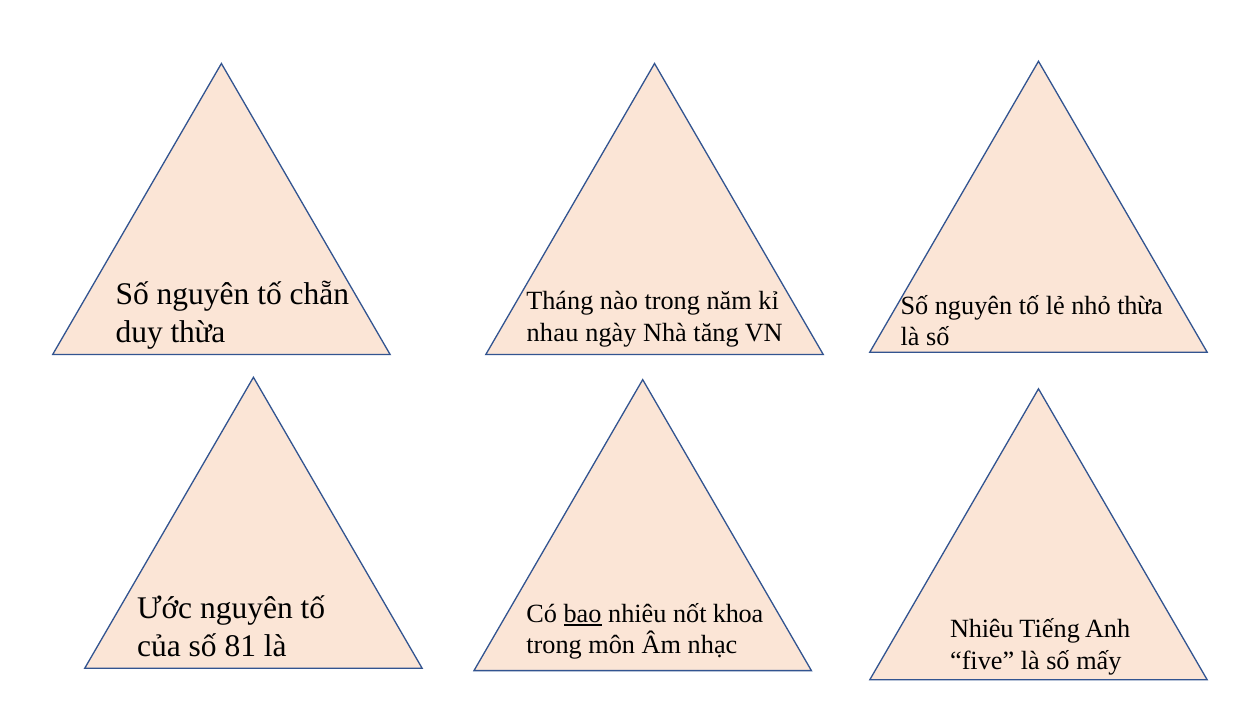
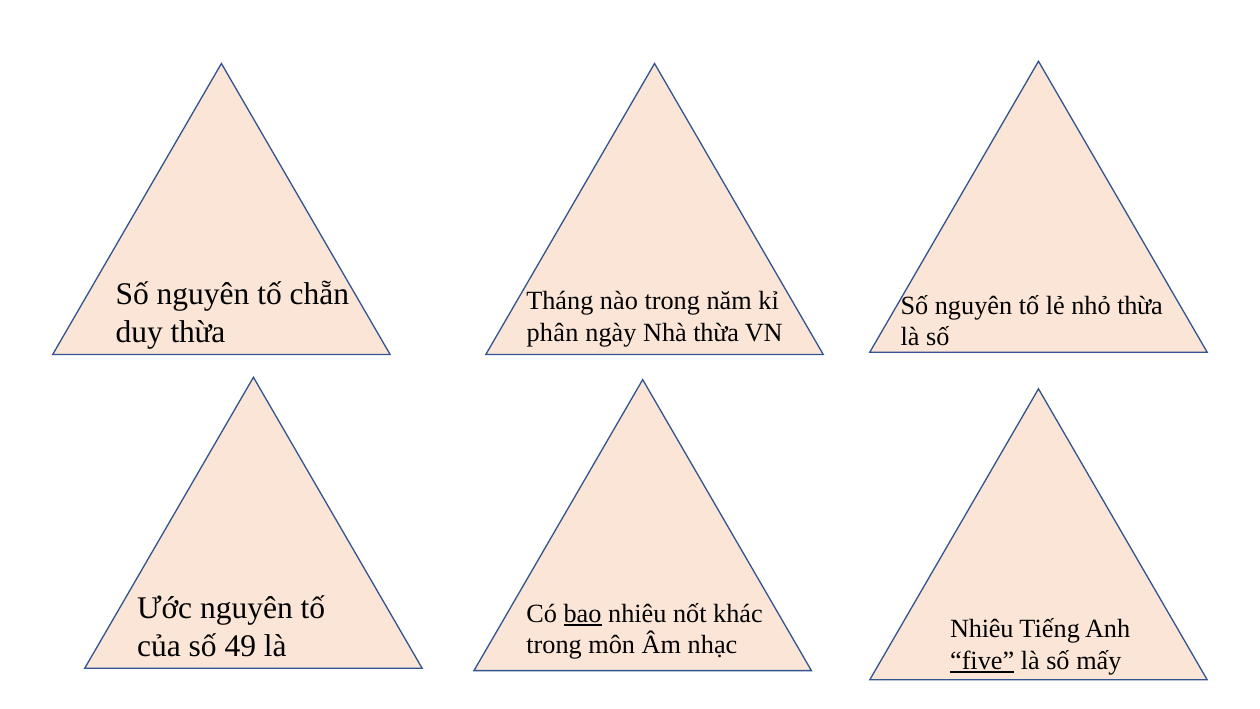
nhau: nhau -> phân
Nhà tăng: tăng -> thừa
khoa: khoa -> khác
81: 81 -> 49
five underline: none -> present
